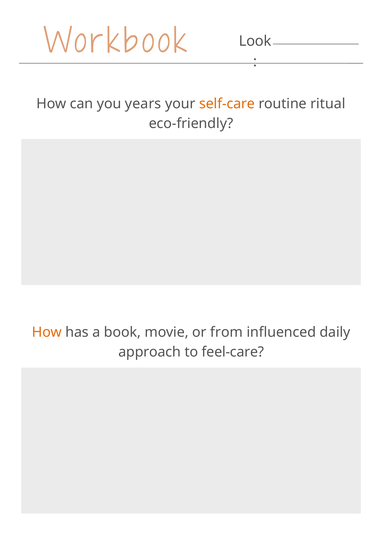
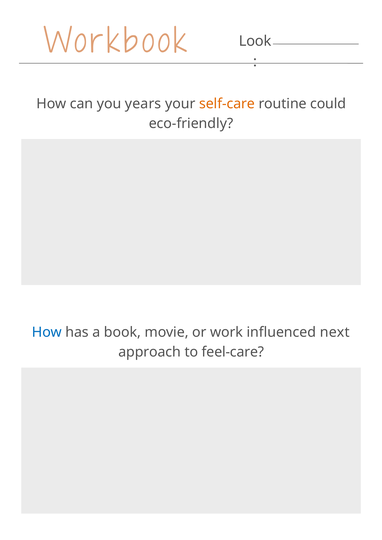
ritual: ritual -> could
How at (47, 333) colour: orange -> blue
from: from -> work
daily: daily -> next
